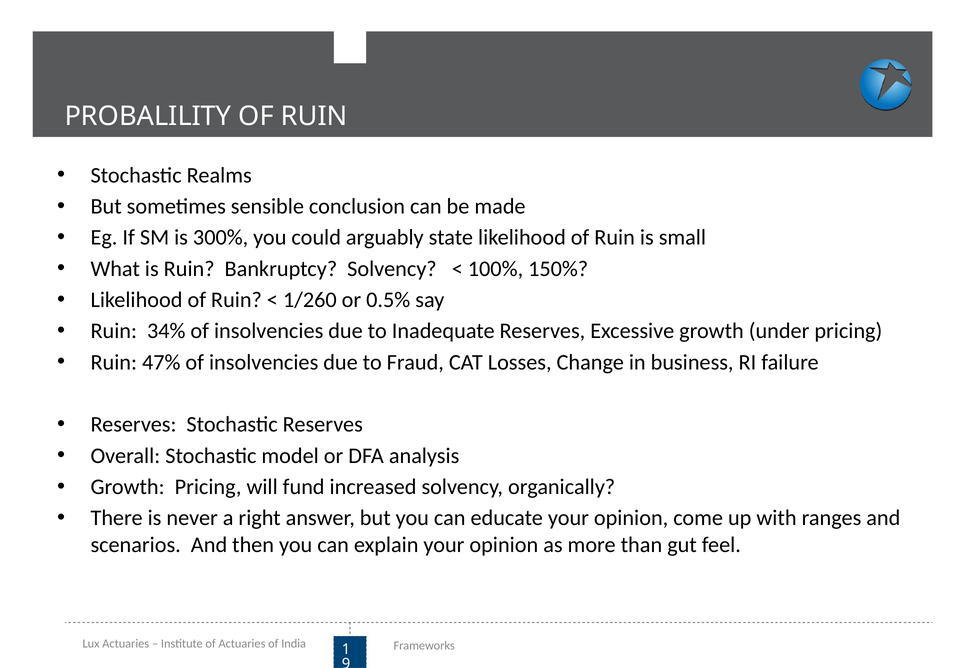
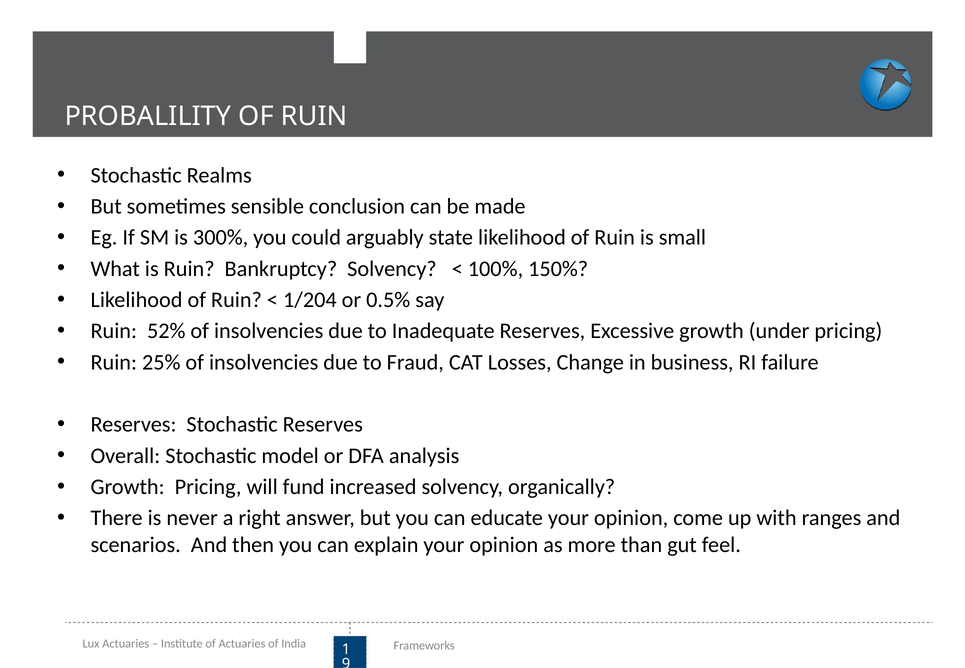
1/260: 1/260 -> 1/204
34%: 34% -> 52%
47%: 47% -> 25%
